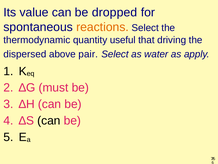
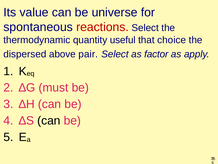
dropped: dropped -> universe
reactions colour: orange -> red
driving: driving -> choice
water: water -> factor
